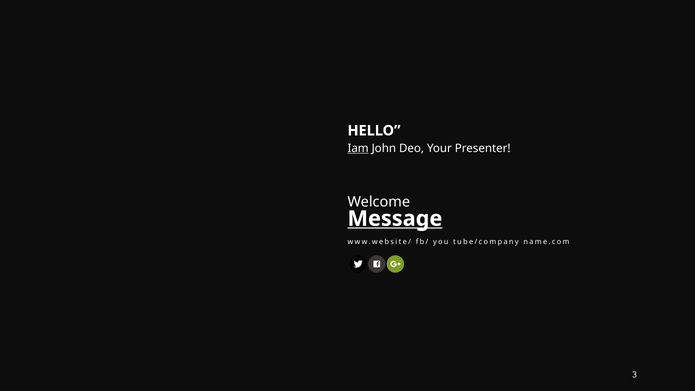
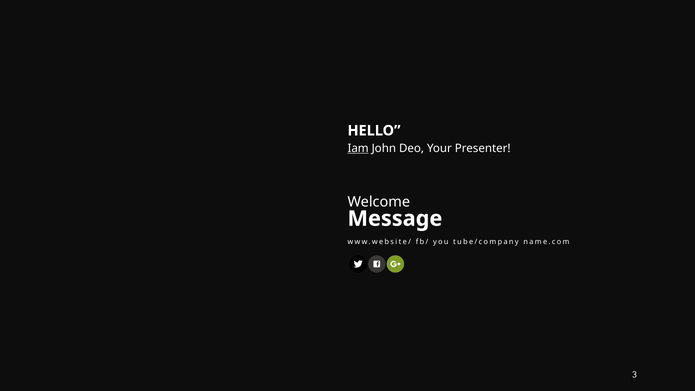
Message underline: present -> none
